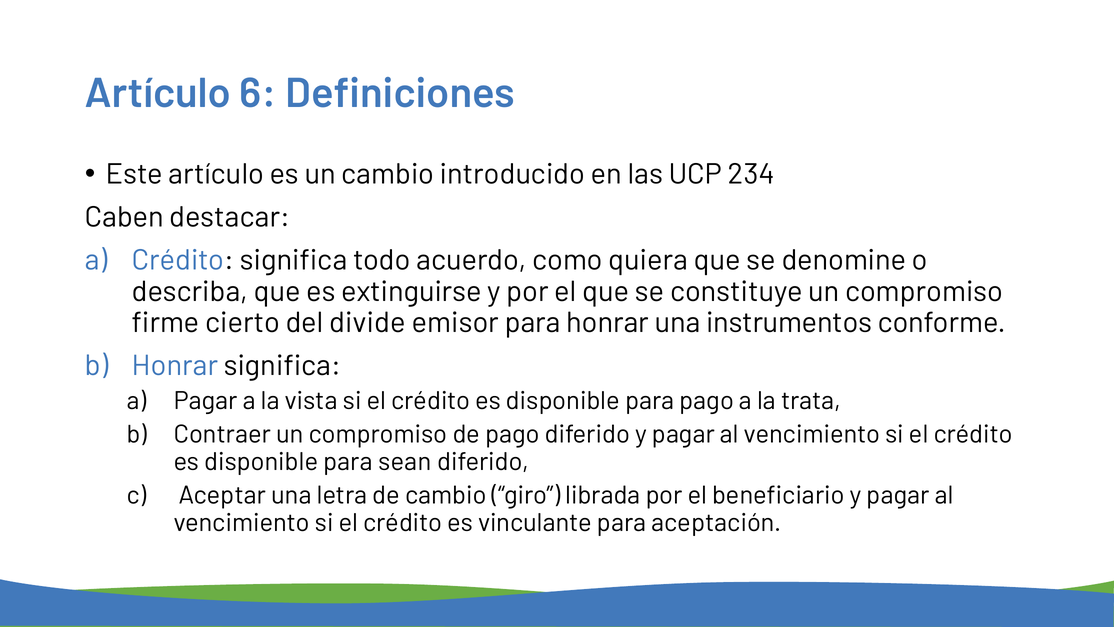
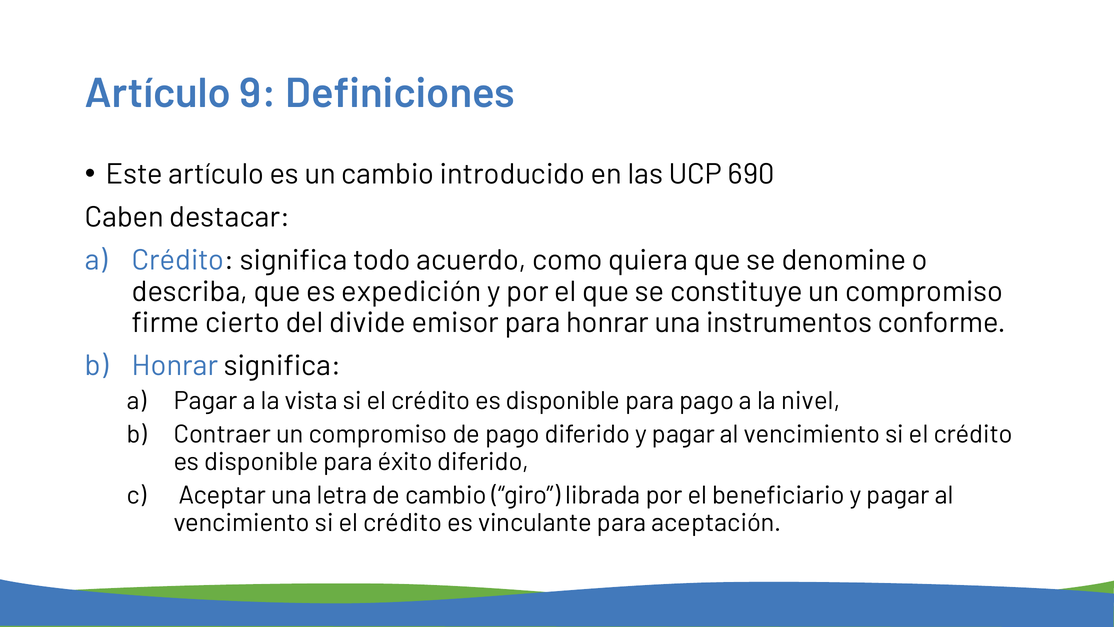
6: 6 -> 9
234: 234 -> 690
extinguirse: extinguirse -> expedición
trata: trata -> nivel
sean: sean -> éxito
